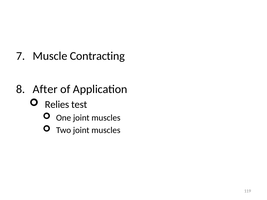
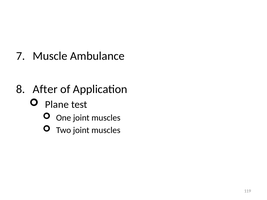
Contracting: Contracting -> Ambulance
Relies: Relies -> Plane
